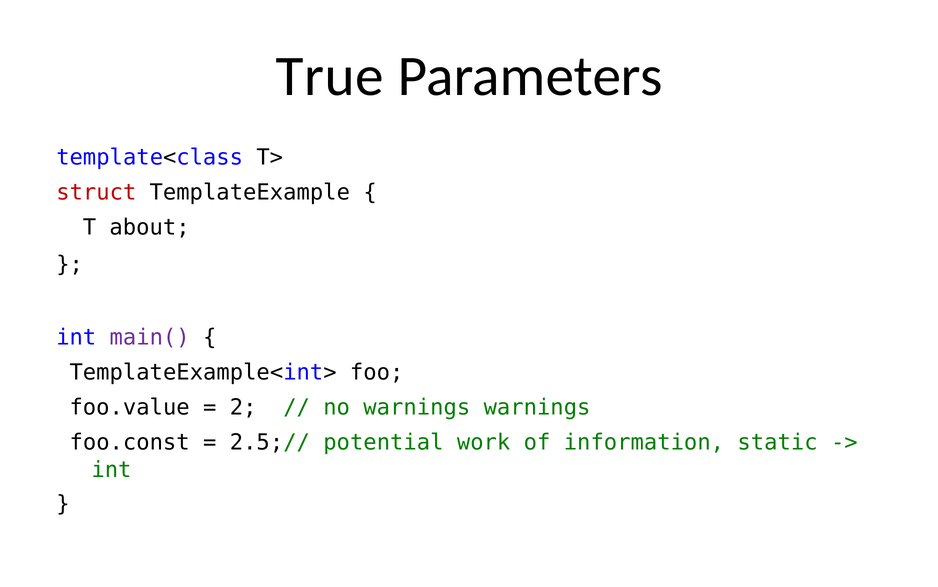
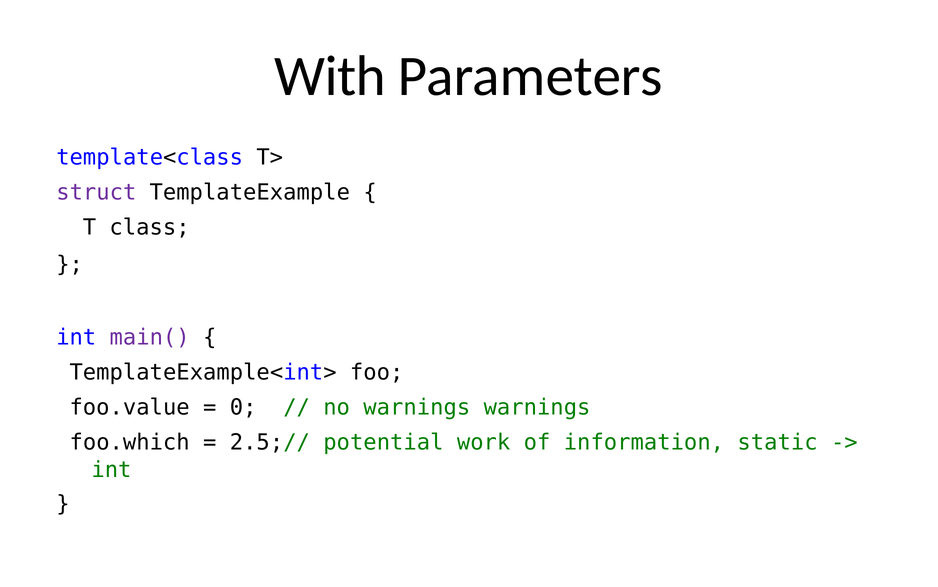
True: True -> With
struct colour: red -> purple
about: about -> class
2: 2 -> 0
foo.const: foo.const -> foo.which
